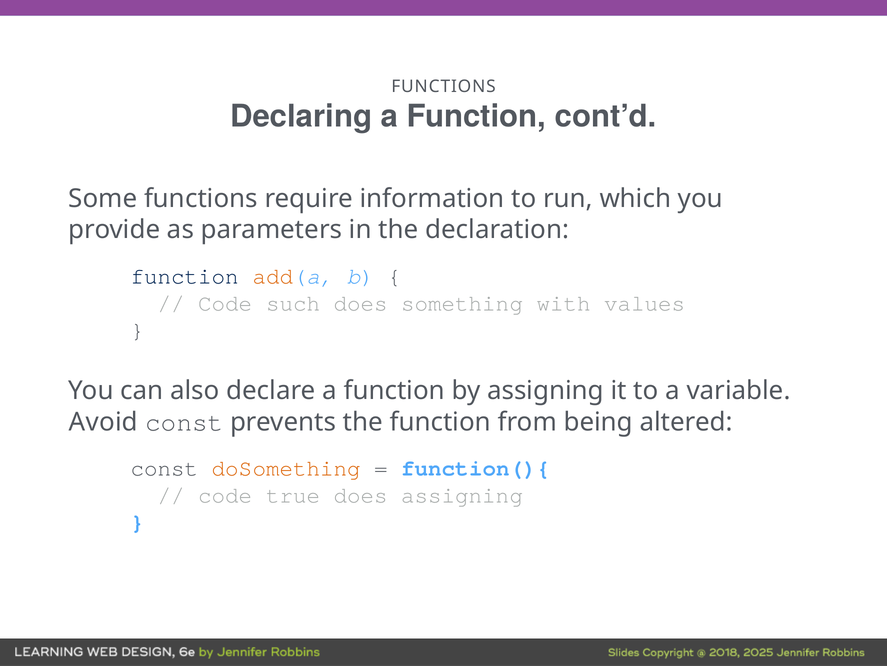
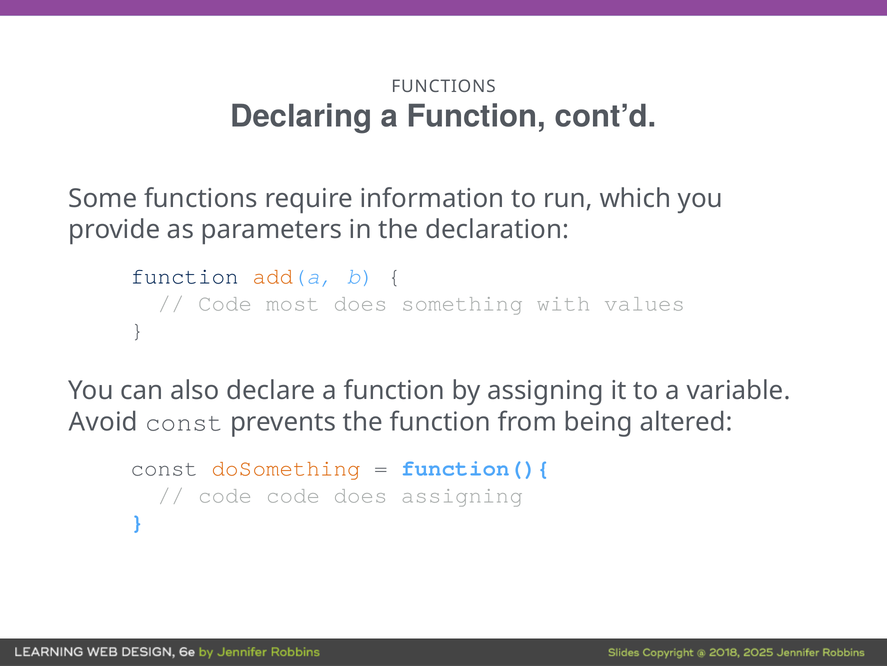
such: such -> most
code true: true -> code
